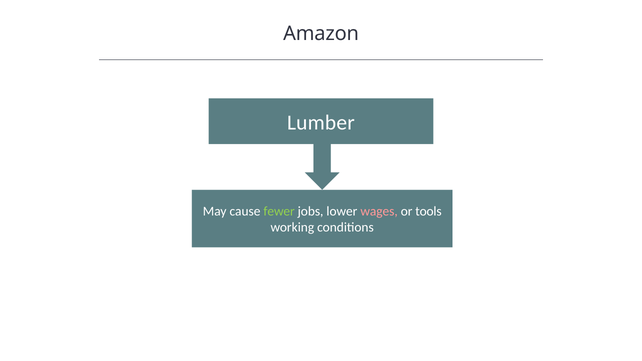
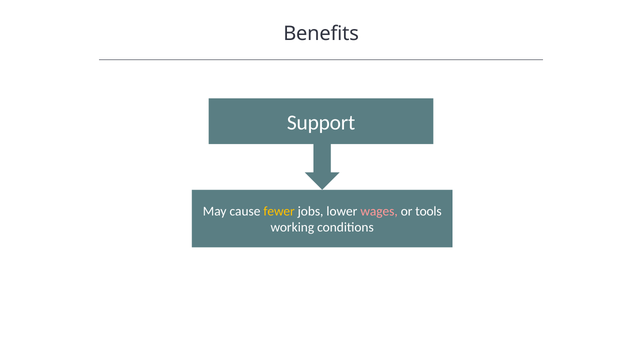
Amazon: Amazon -> Benefits
Lumber: Lumber -> Support
fewer colour: light green -> yellow
